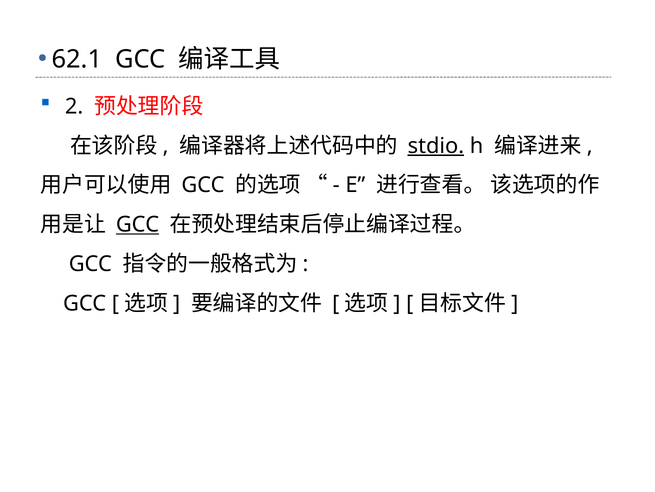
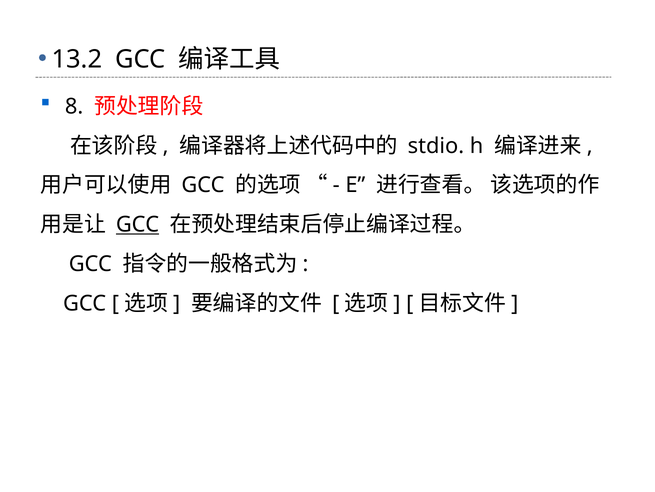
62.1: 62.1 -> 13.2
2: 2 -> 8
stdio underline: present -> none
